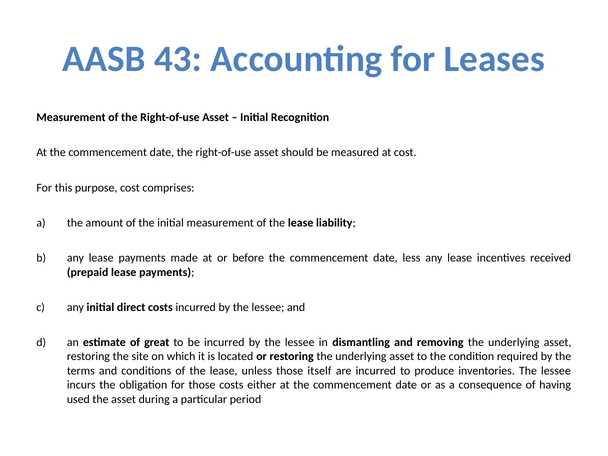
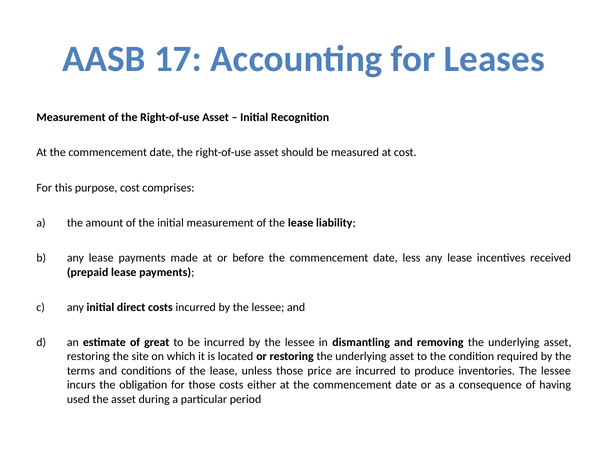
43: 43 -> 17
itself: itself -> price
